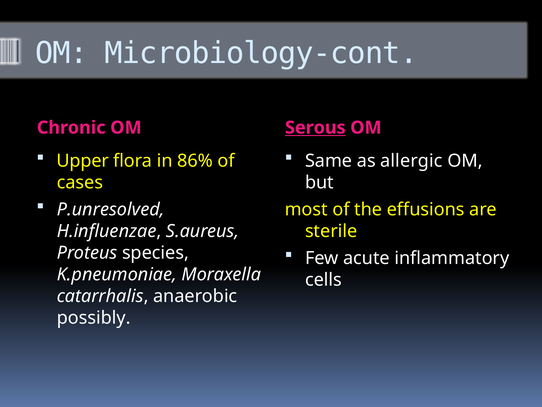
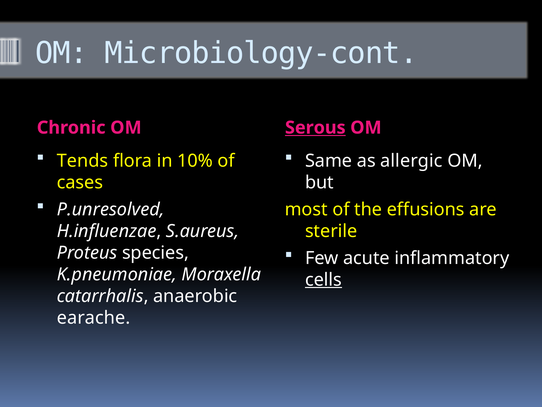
Upper: Upper -> Tends
86%: 86% -> 10%
cells underline: none -> present
possibly: possibly -> earache
